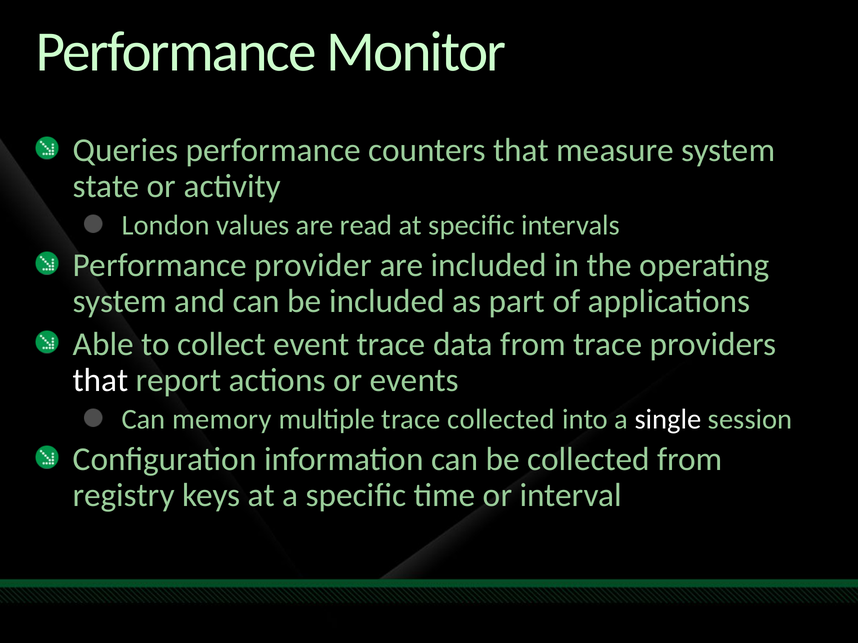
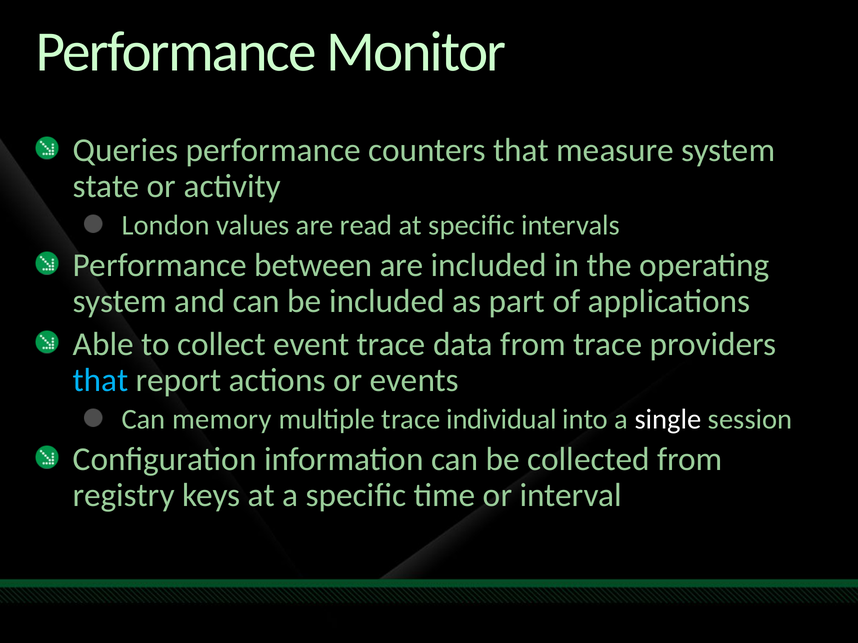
provider: provider -> between
that at (101, 380) colour: white -> light blue
trace collected: collected -> individual
